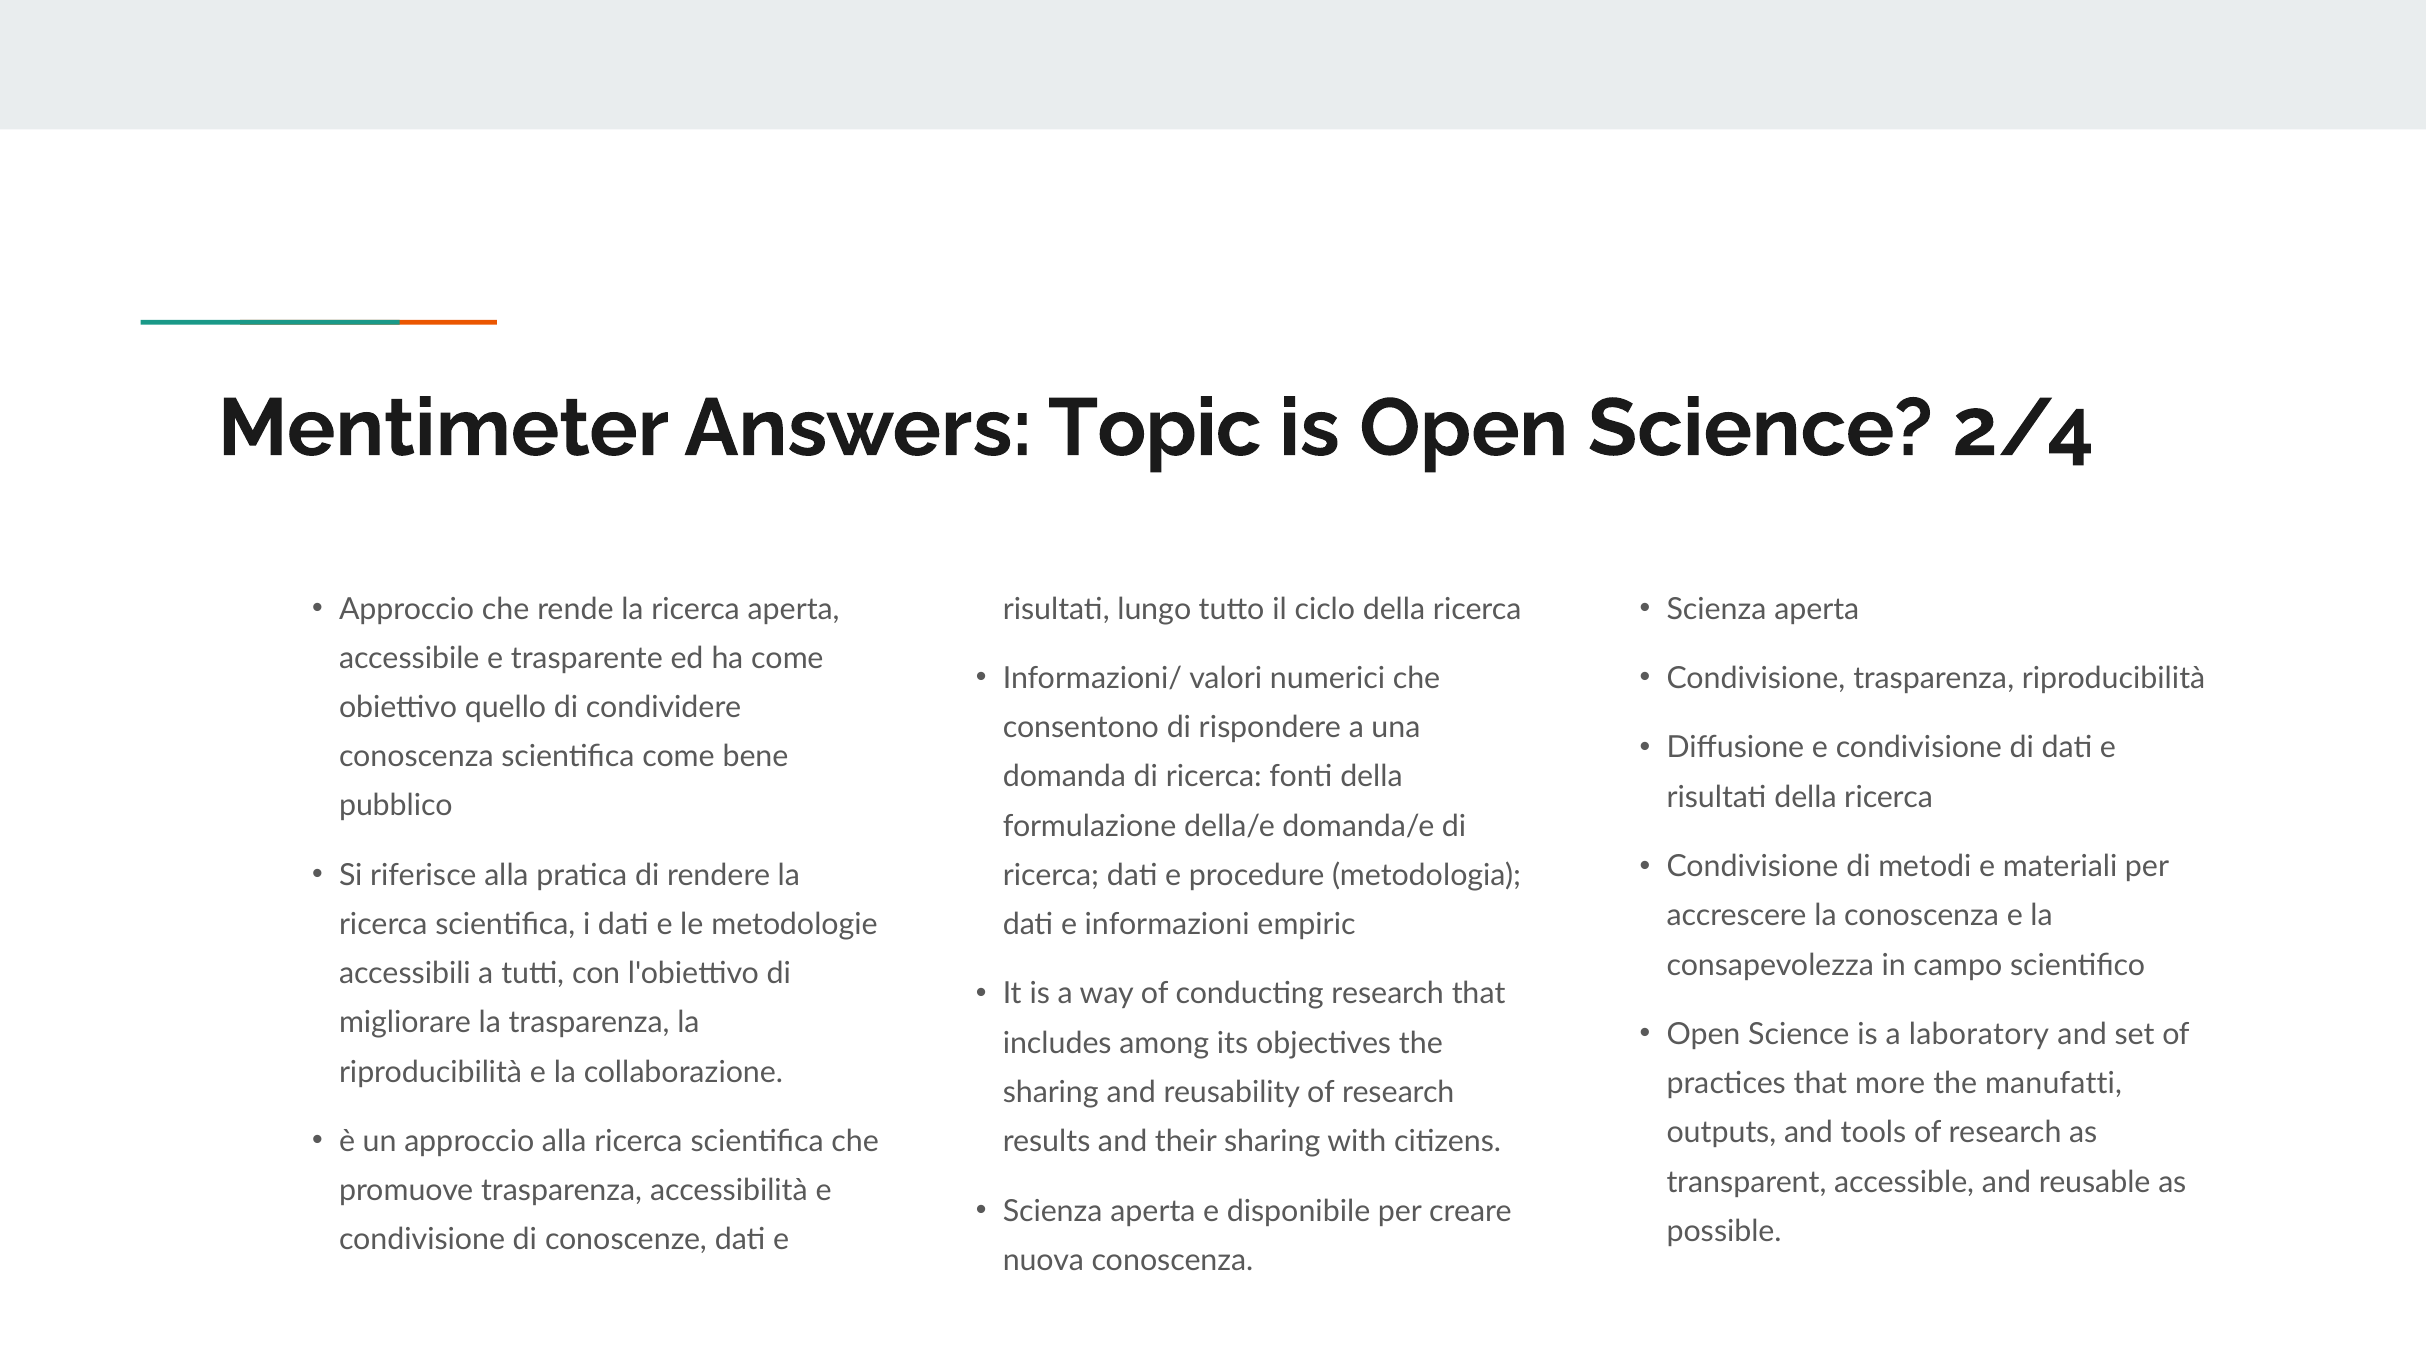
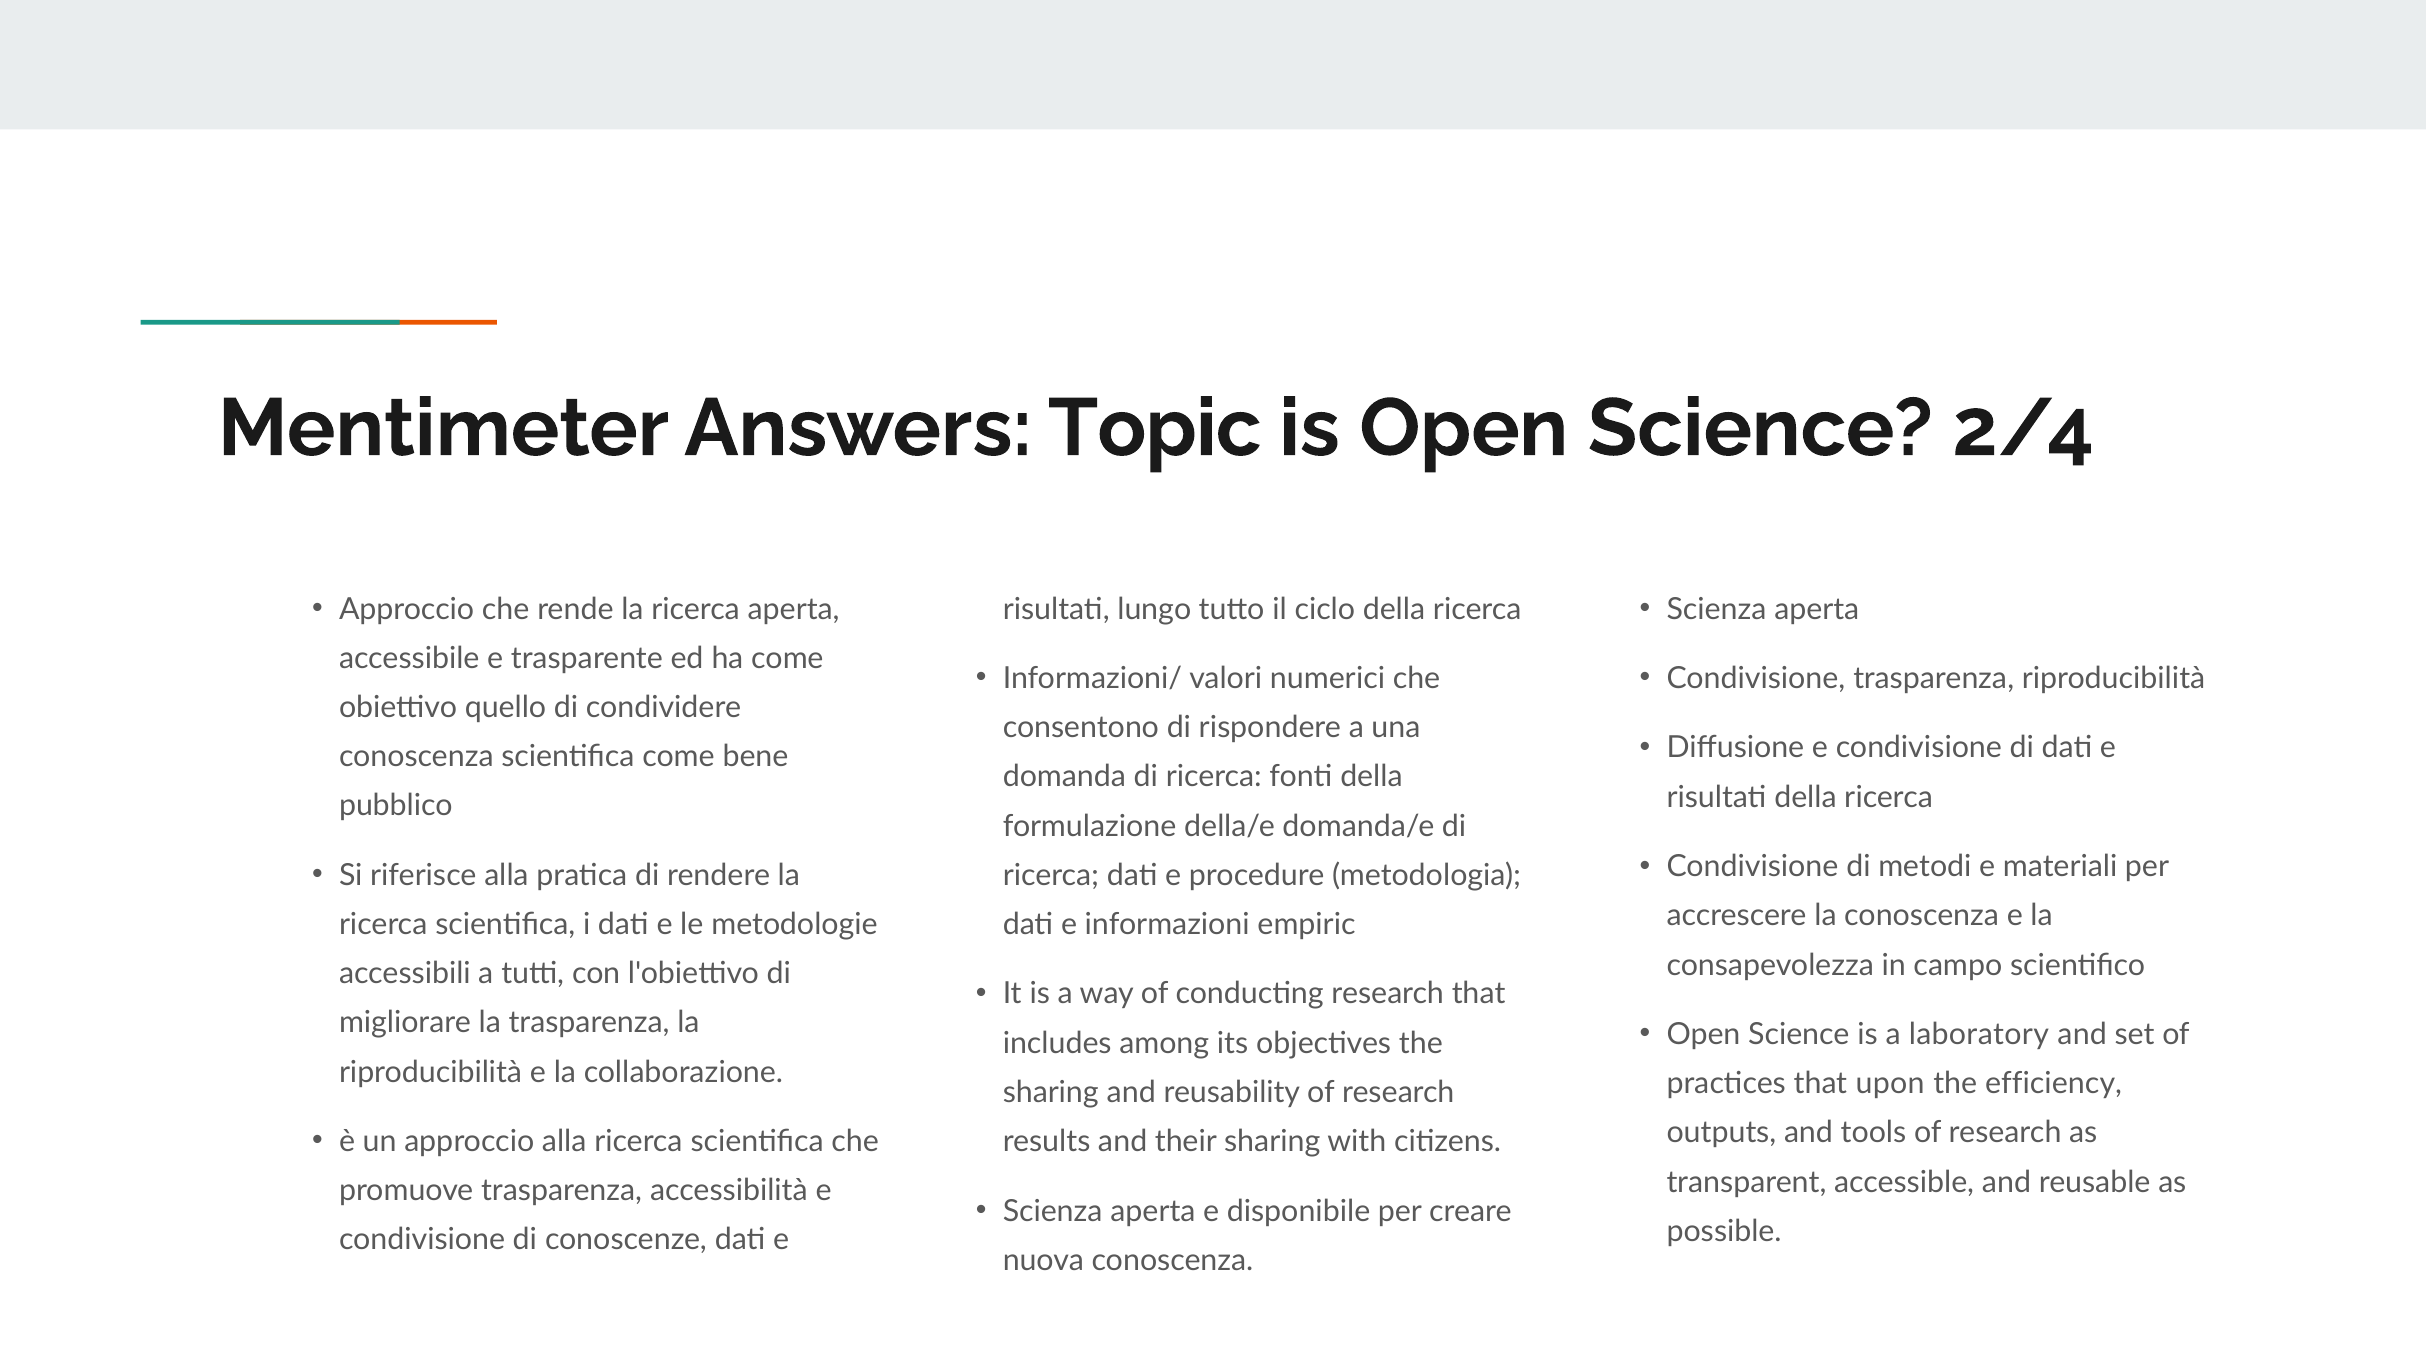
more: more -> upon
manufatti: manufatti -> efficiency
